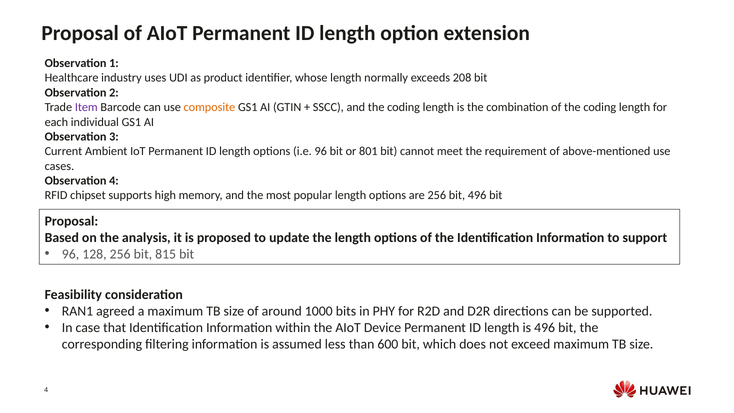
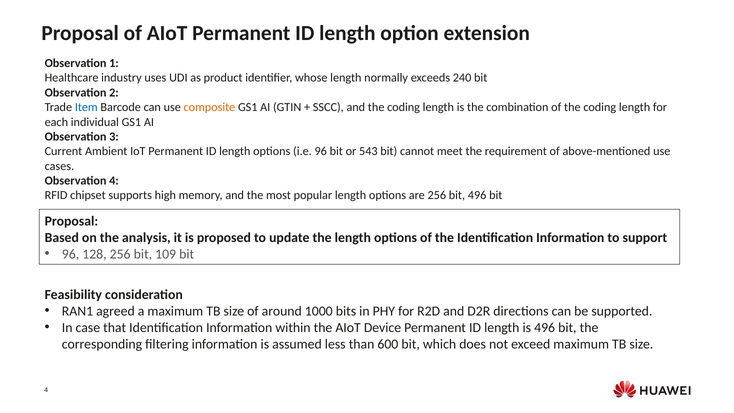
208: 208 -> 240
Item colour: purple -> blue
801: 801 -> 543
815: 815 -> 109
